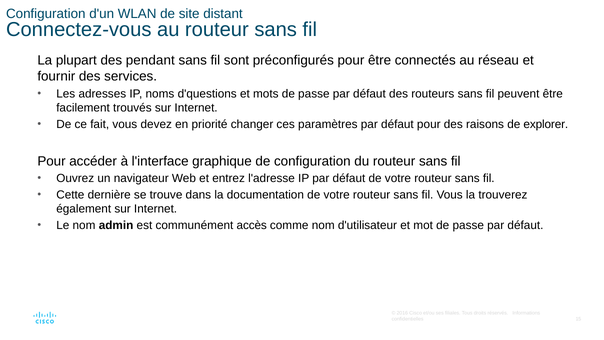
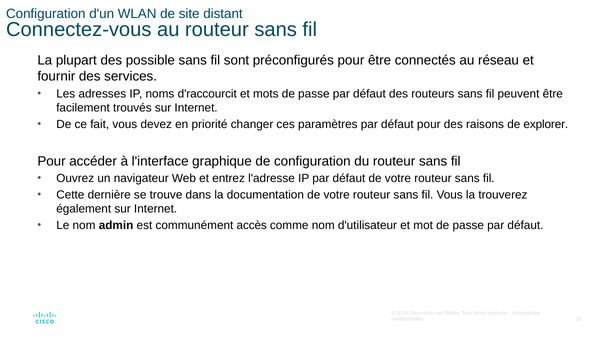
pendant: pendant -> possible
d'questions: d'questions -> d'raccourcit
